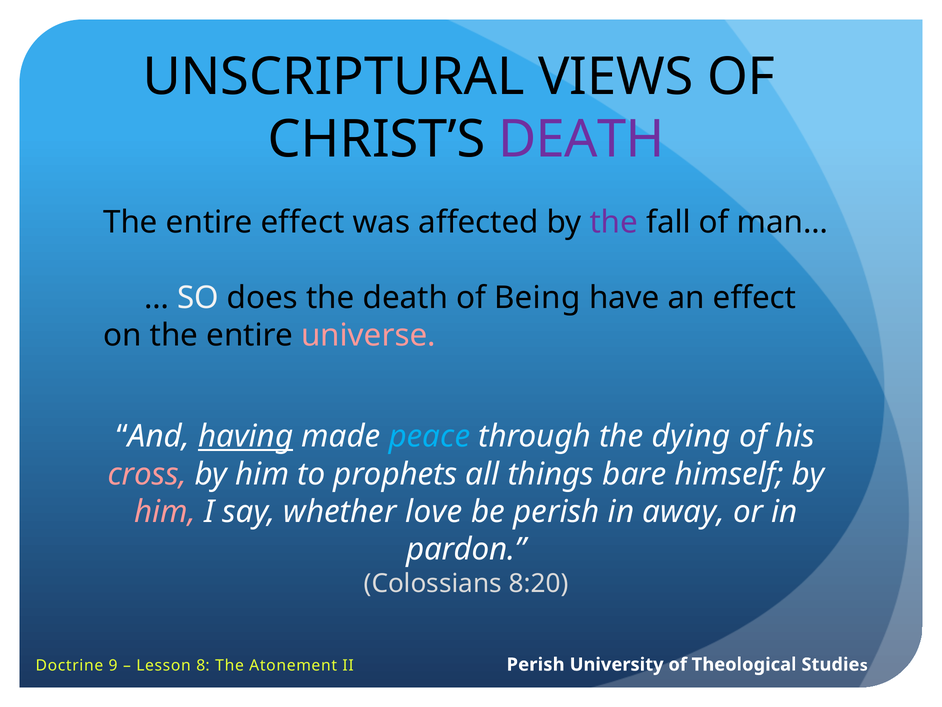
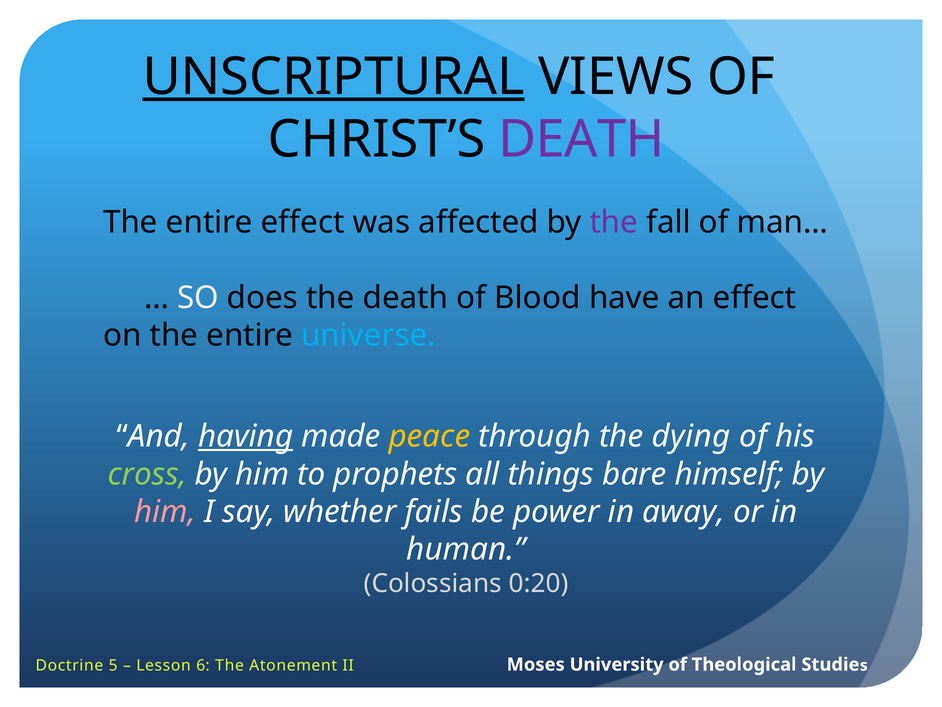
UNSCRIPTURAL underline: none -> present
Being: Being -> Blood
universe colour: pink -> light blue
peace colour: light blue -> yellow
cross colour: pink -> light green
love: love -> fails
be perish: perish -> power
pardon: pardon -> human
8:20: 8:20 -> 0:20
9: 9 -> 5
8: 8 -> 6
II Perish: Perish -> Moses
